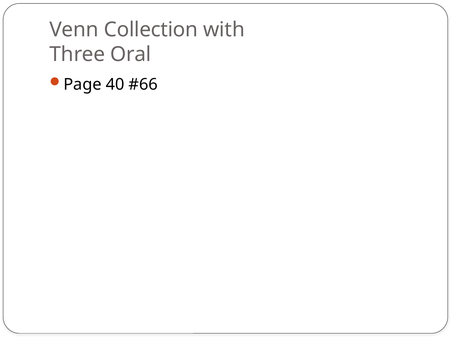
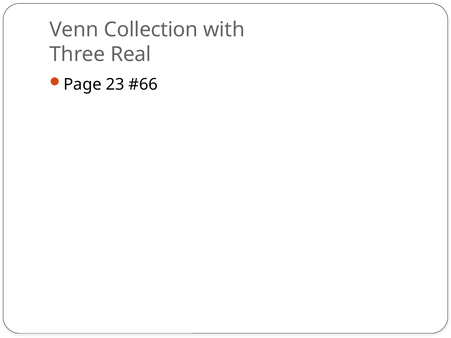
Oral: Oral -> Real
40: 40 -> 23
